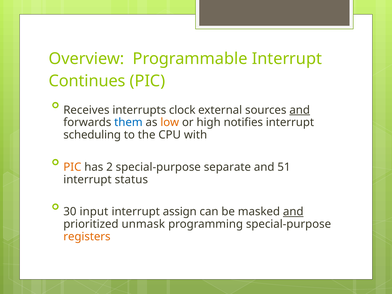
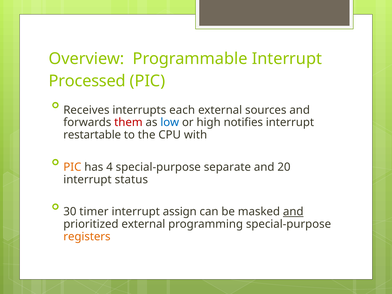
Continues: Continues -> Processed
clock: clock -> each
and at (300, 110) underline: present -> none
them colour: blue -> red
low colour: orange -> blue
scheduling: scheduling -> restartable
2: 2 -> 4
51: 51 -> 20
input: input -> timer
prioritized unmask: unmask -> external
